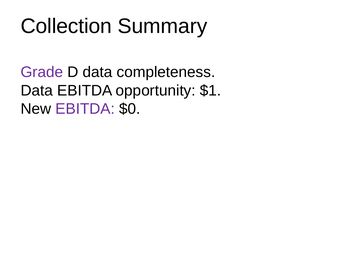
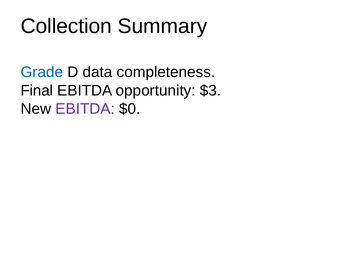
Grade colour: purple -> blue
Data at (37, 90): Data -> Final
$1: $1 -> $3
